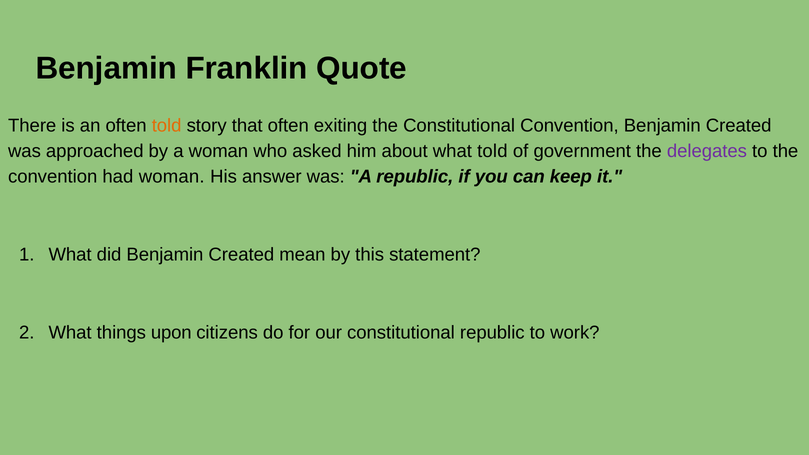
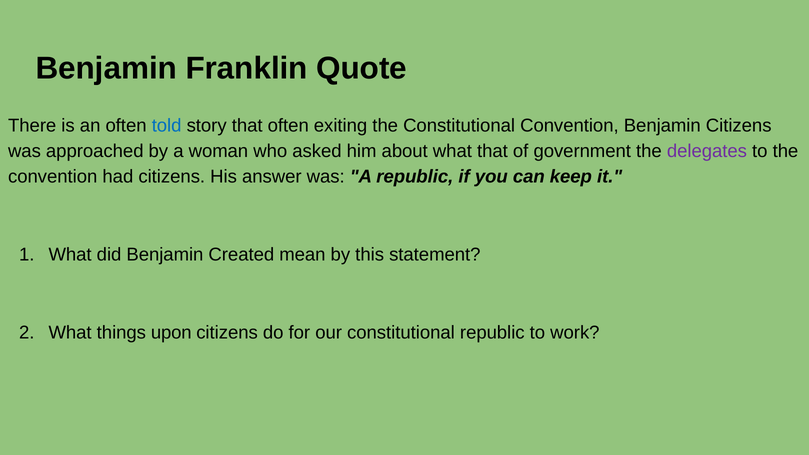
told at (167, 126) colour: orange -> blue
Convention Benjamin Created: Created -> Citizens
what told: told -> that
had woman: woman -> citizens
